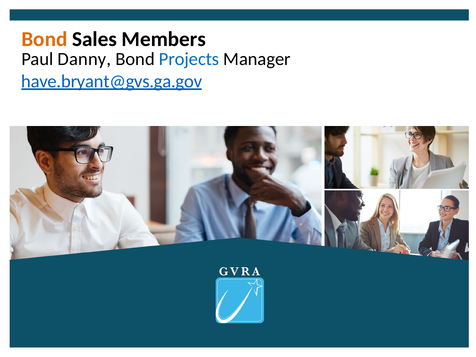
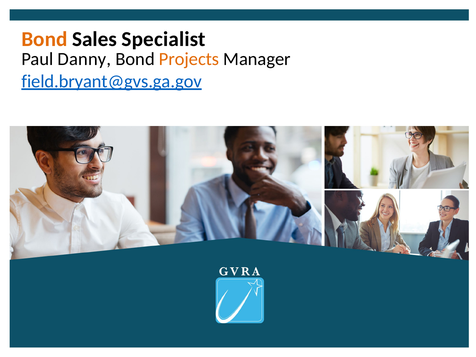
Members: Members -> Specialist
Projects colour: blue -> orange
have.bryant@gvs.ga.gov: have.bryant@gvs.ga.gov -> field.bryant@gvs.ga.gov
